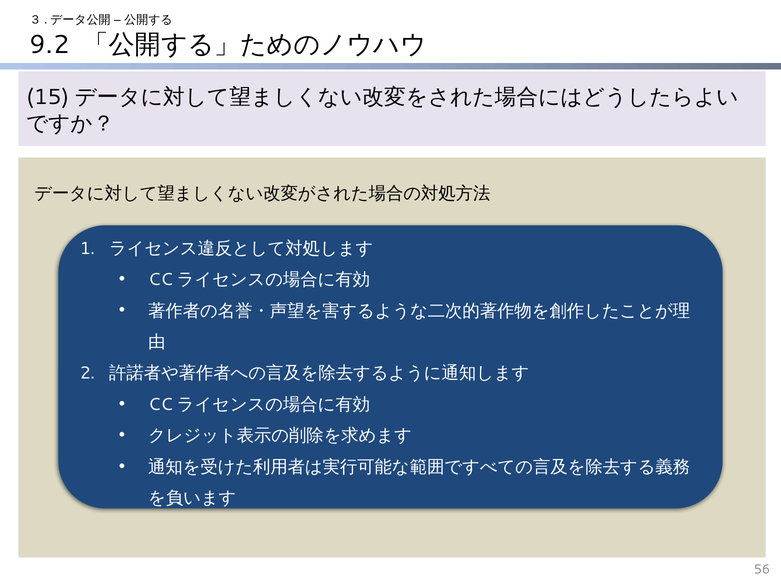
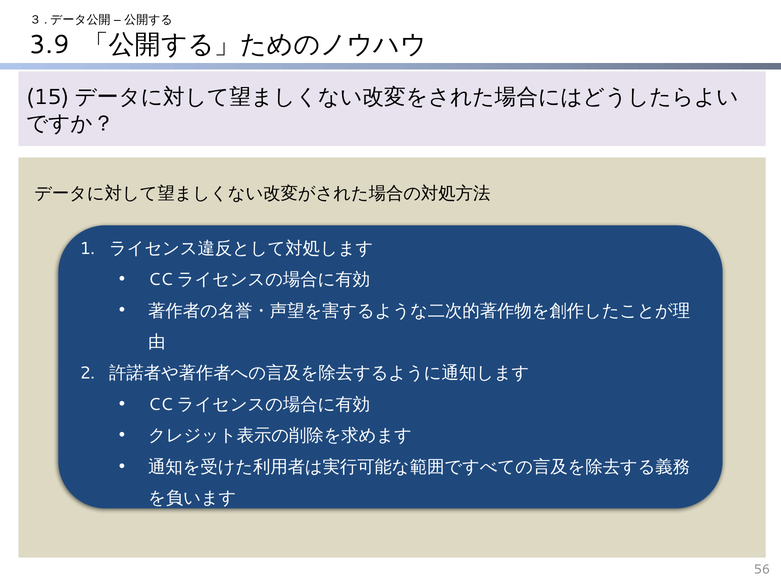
9.2: 9.2 -> 3.9
